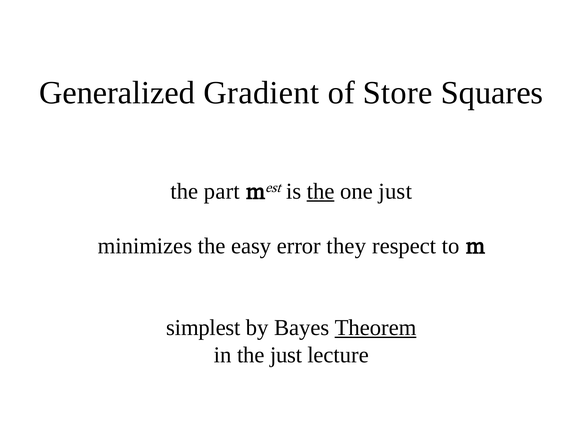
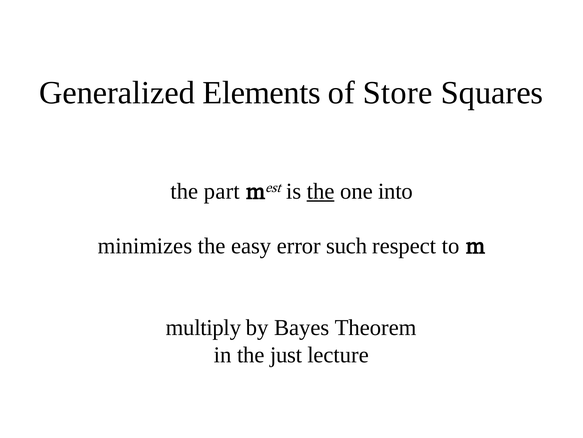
Gradient: Gradient -> Elements
one just: just -> into
they: they -> such
simplest: simplest -> multiply
Theorem underline: present -> none
